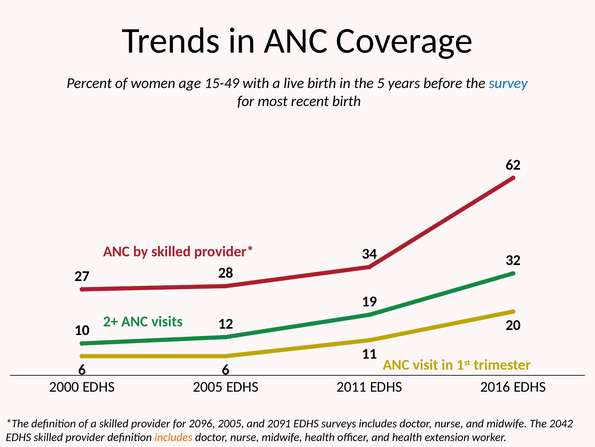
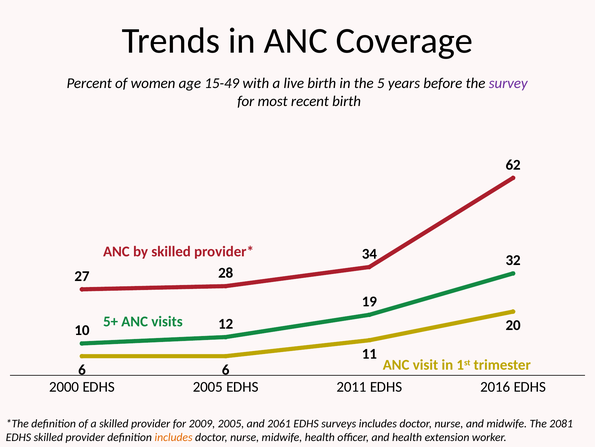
survey colour: blue -> purple
2+: 2+ -> 5+
2096: 2096 -> 2009
2091: 2091 -> 2061
2042: 2042 -> 2081
